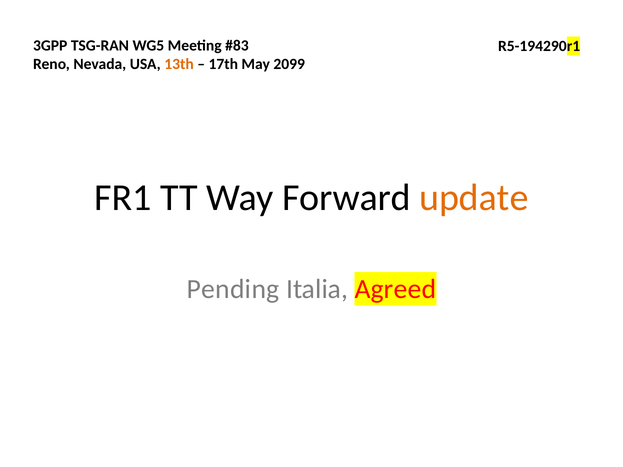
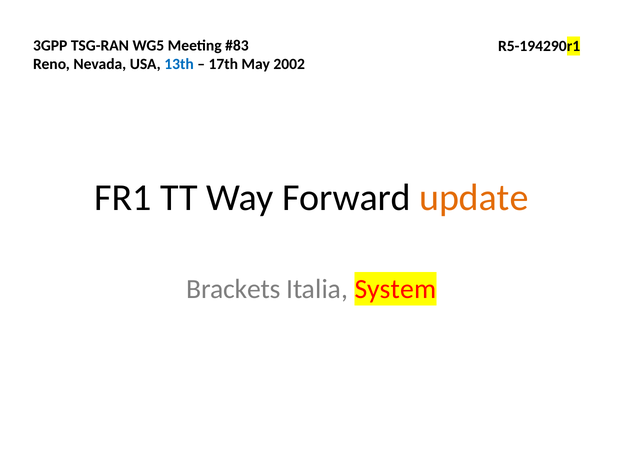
13th colour: orange -> blue
2099: 2099 -> 2002
Pending: Pending -> Brackets
Agreed: Agreed -> System
